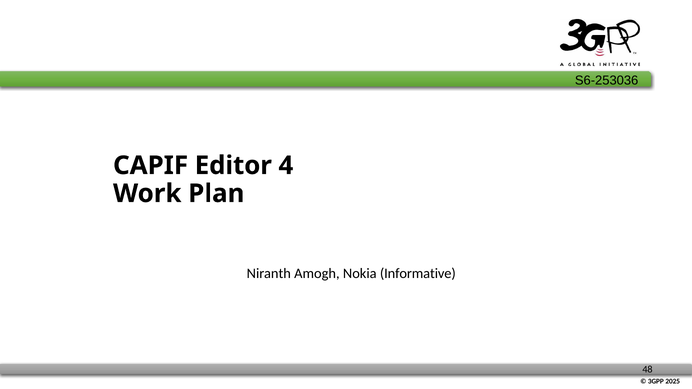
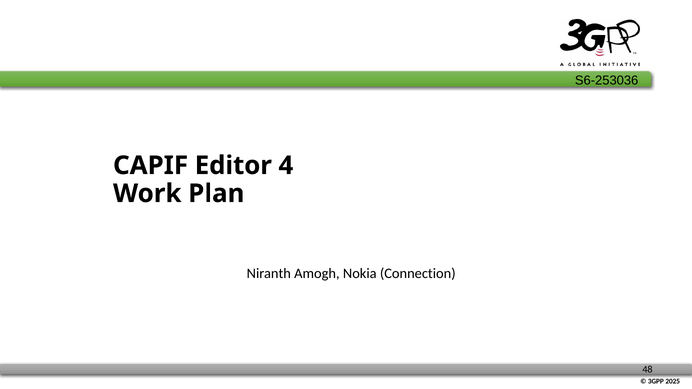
Informative: Informative -> Connection
